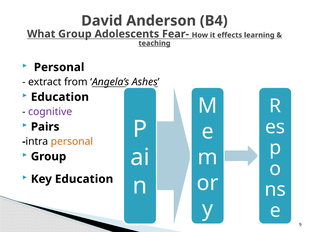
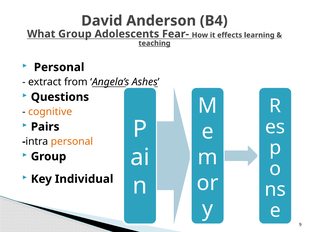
Education at (60, 97): Education -> Questions
cognitive colour: purple -> orange
Key Education: Education -> Individual
